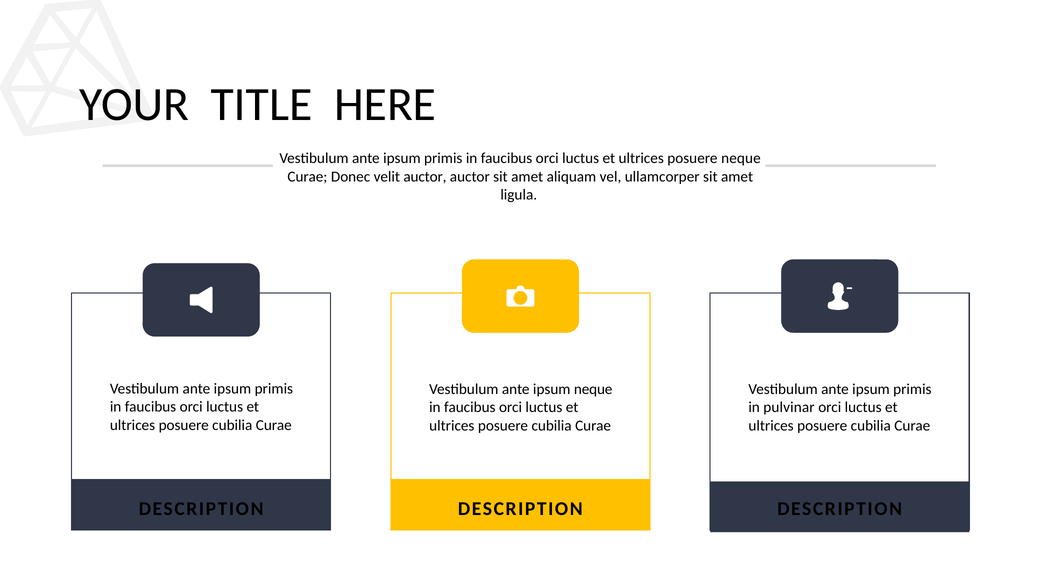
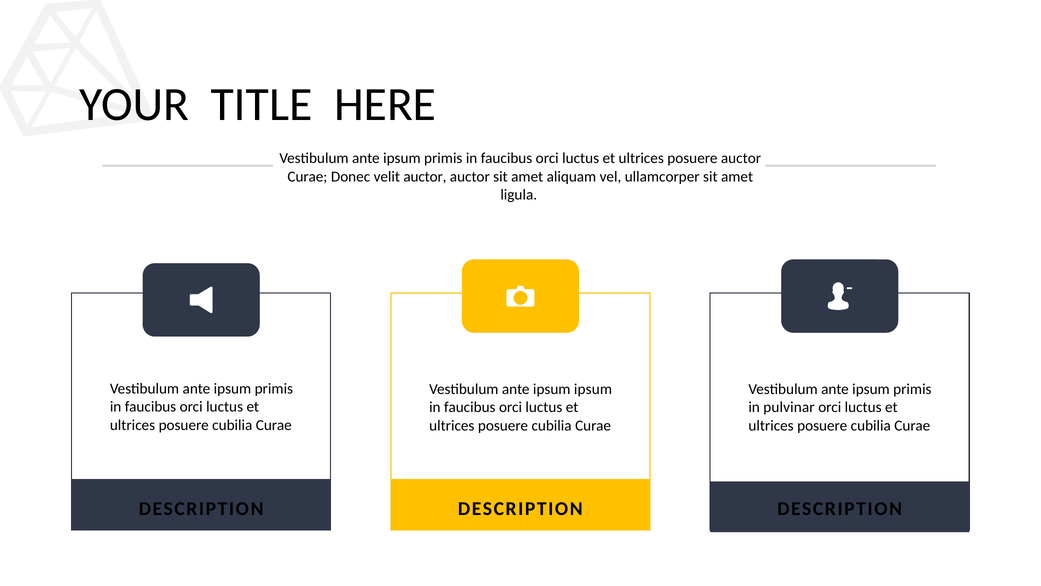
posuere neque: neque -> auctor
ipsum neque: neque -> ipsum
